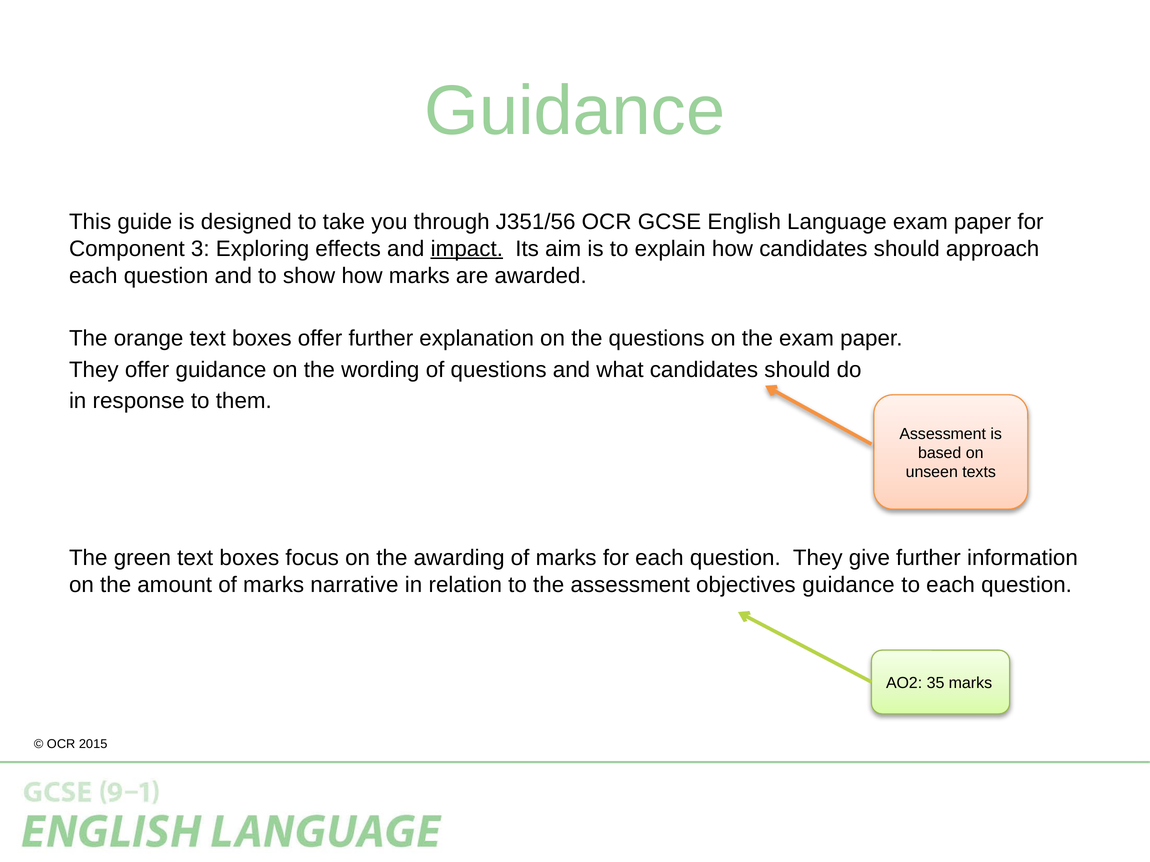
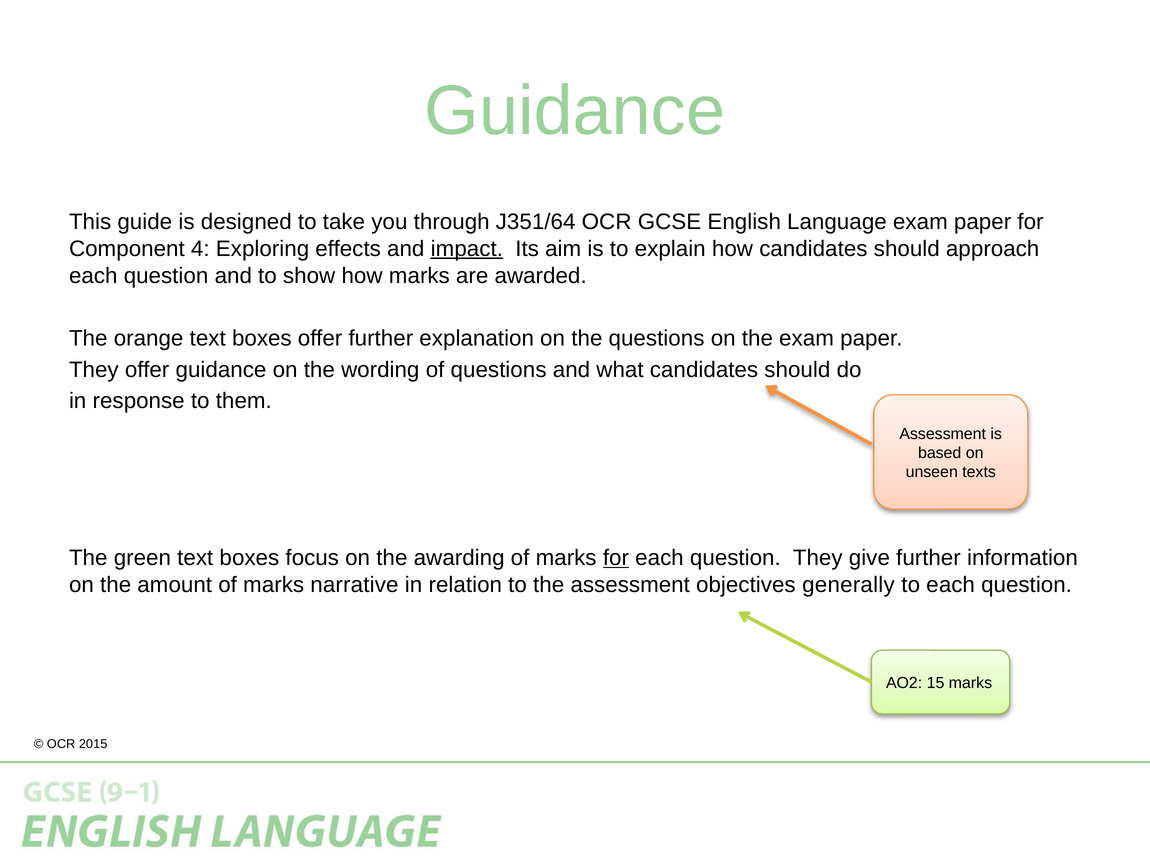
J351/56: J351/56 -> J351/64
3: 3 -> 4
for at (616, 558) underline: none -> present
objectives guidance: guidance -> generally
35: 35 -> 15
